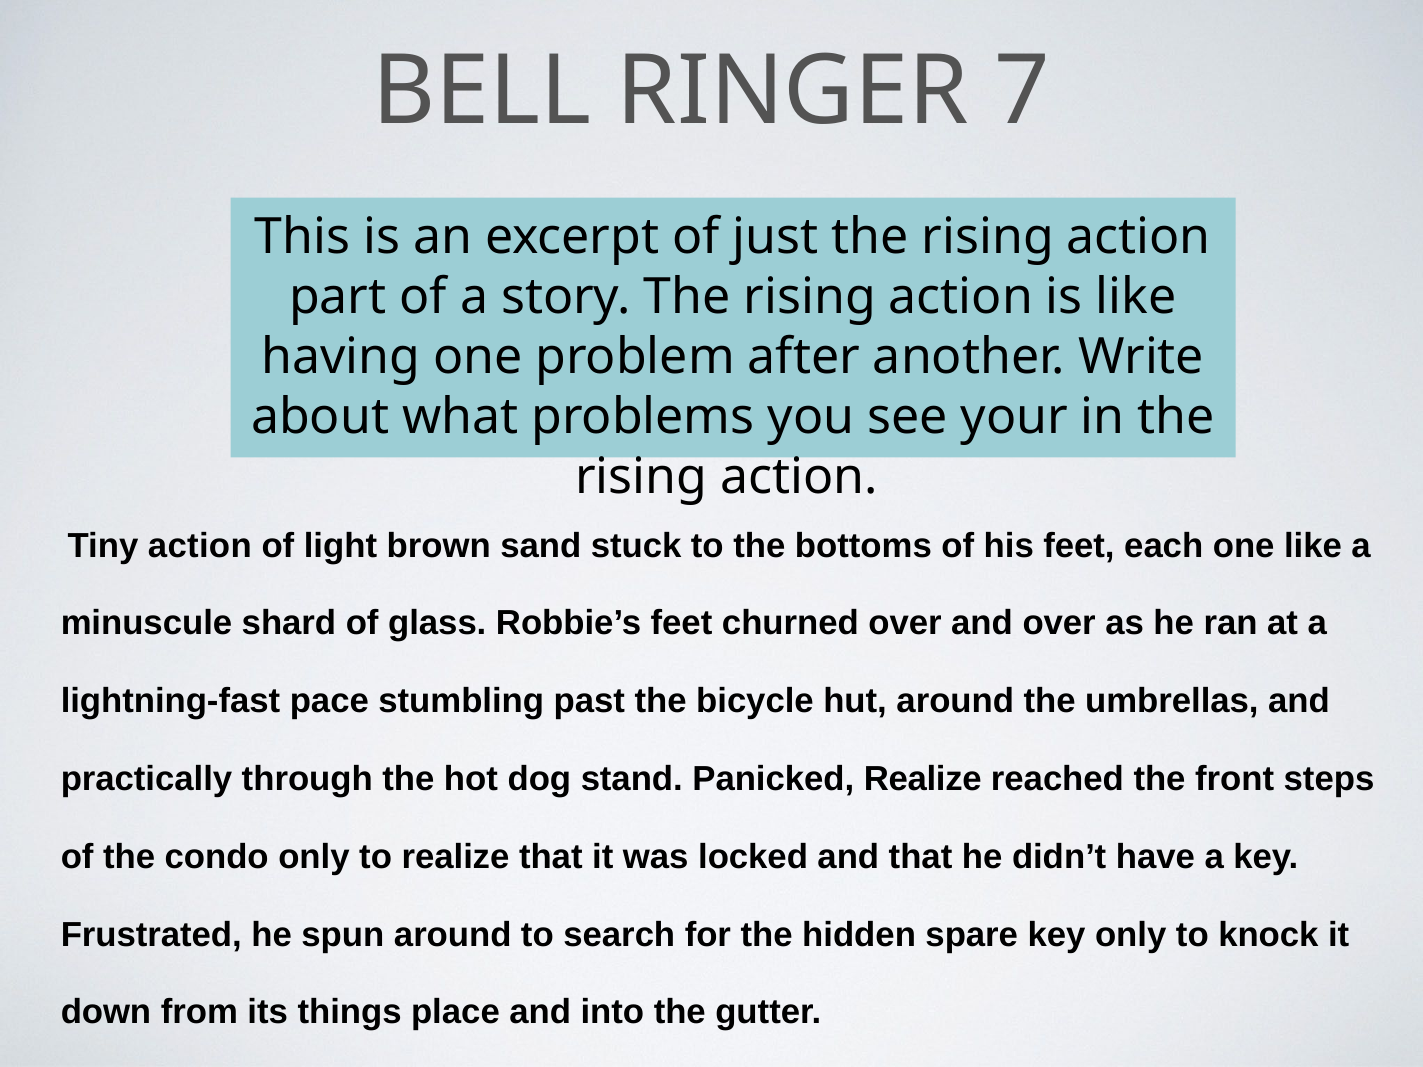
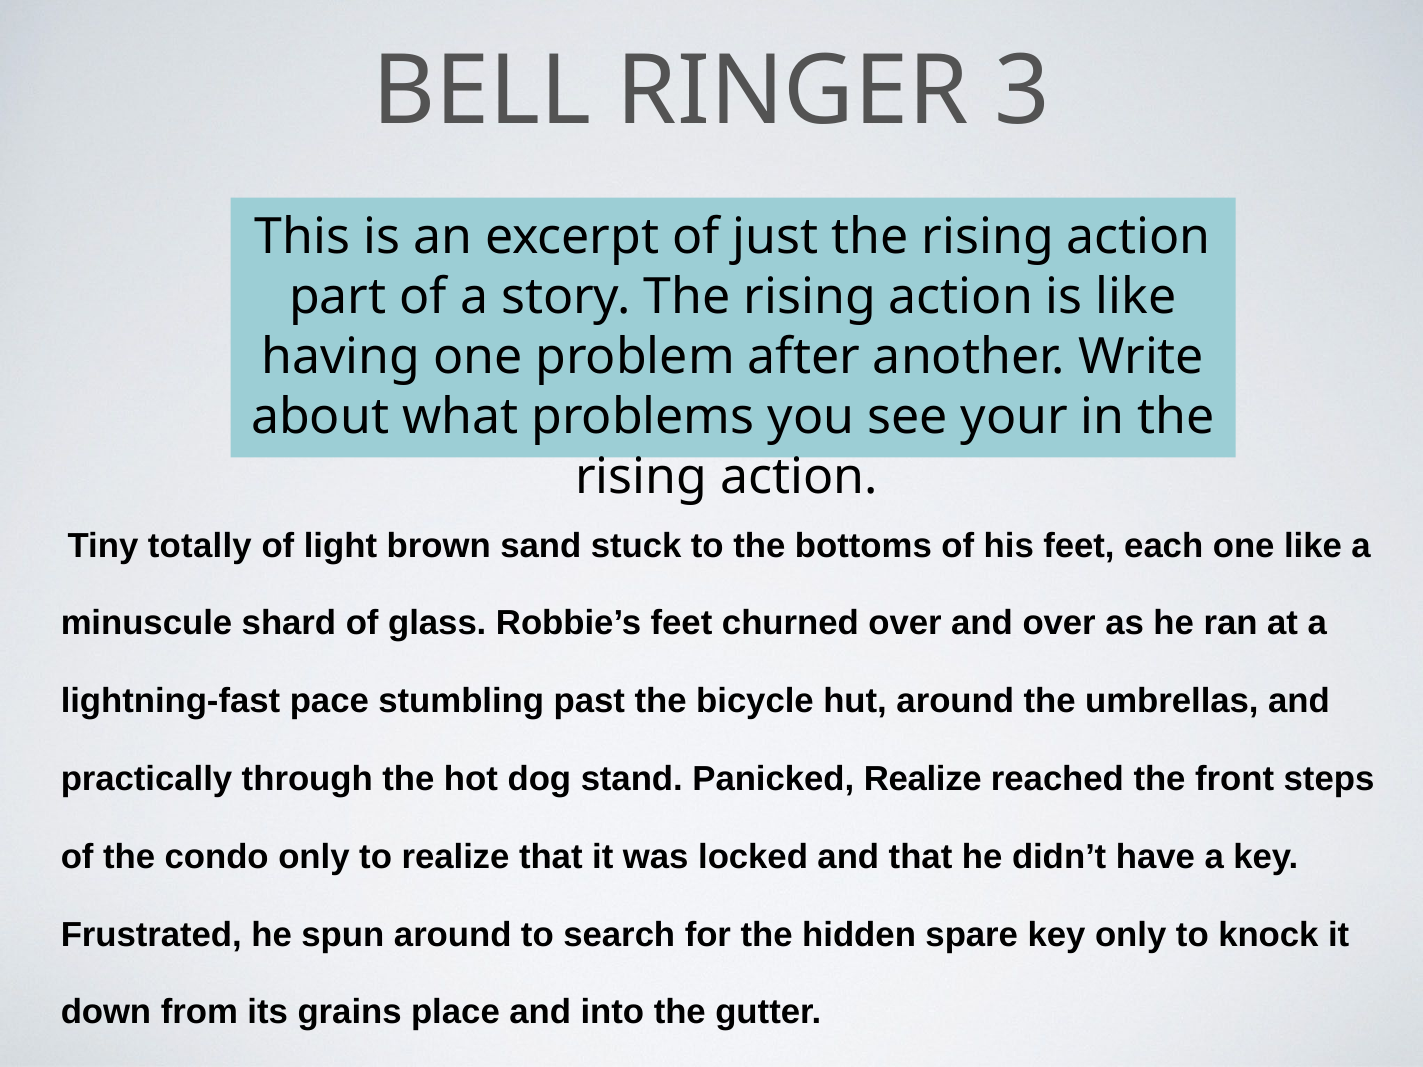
7: 7 -> 3
Tiny action: action -> totally
things: things -> grains
